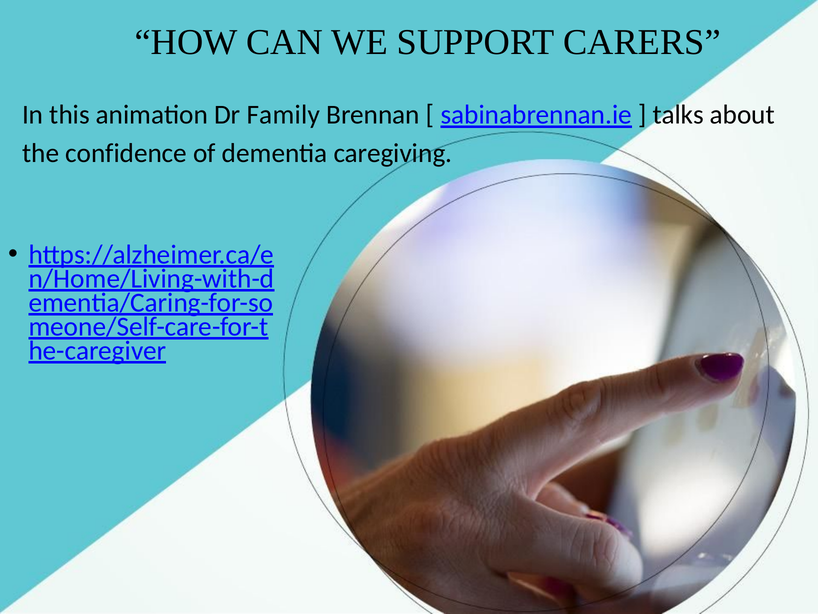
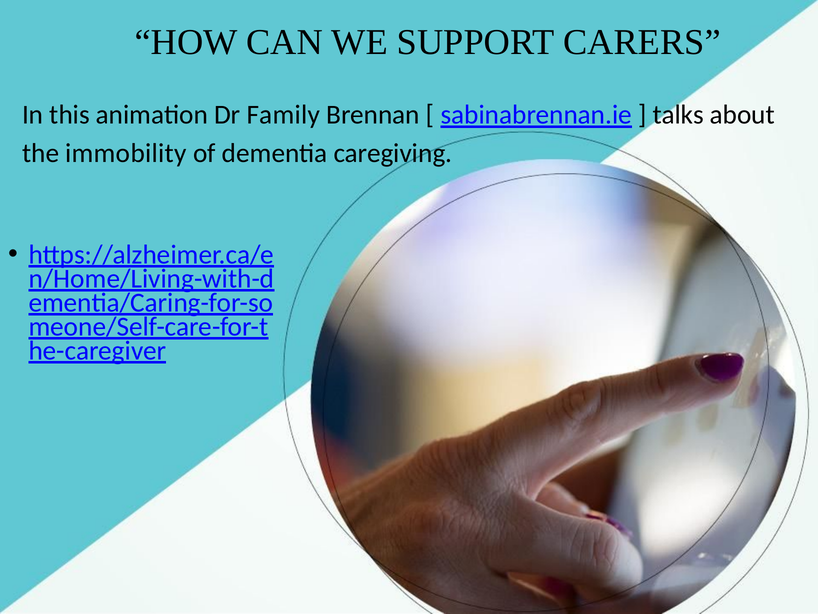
confidence: confidence -> immobility
